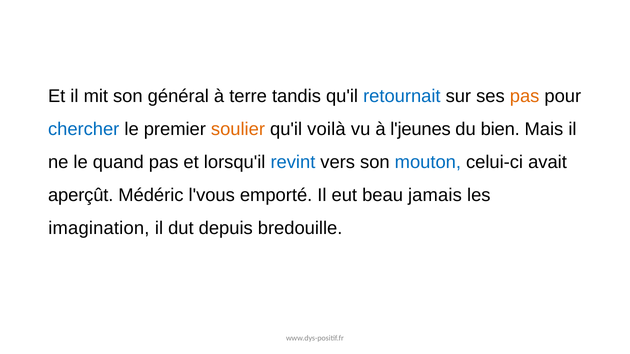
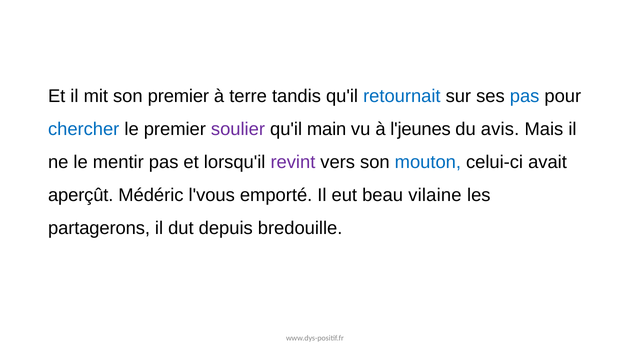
son général: général -> premier
pas at (525, 96) colour: orange -> blue
soulier colour: orange -> purple
voilà: voilà -> main
bien: bien -> avis
quand: quand -> mentir
revint colour: blue -> purple
jamais: jamais -> vilaine
imagination: imagination -> partagerons
